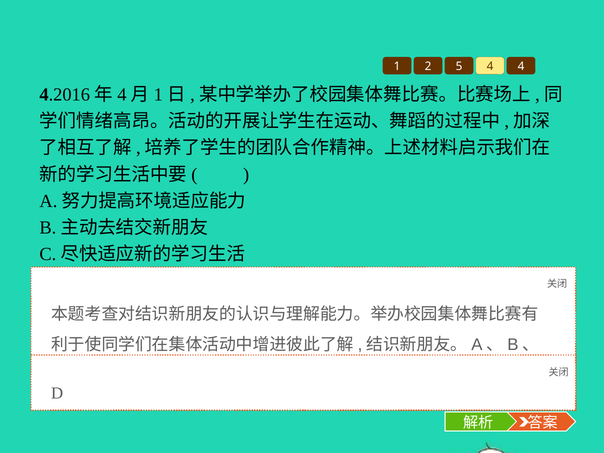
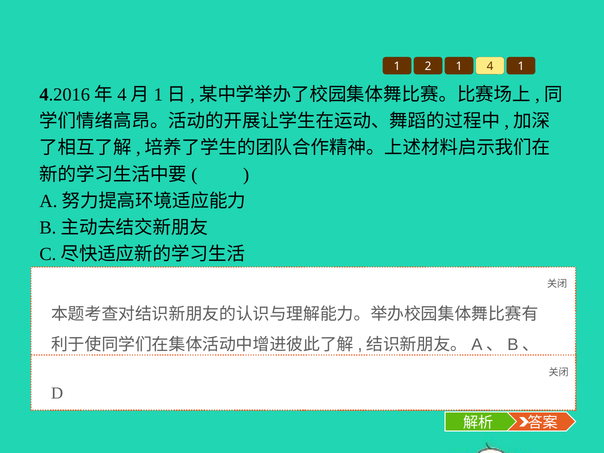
2 5: 5 -> 1
4 4: 4 -> 1
